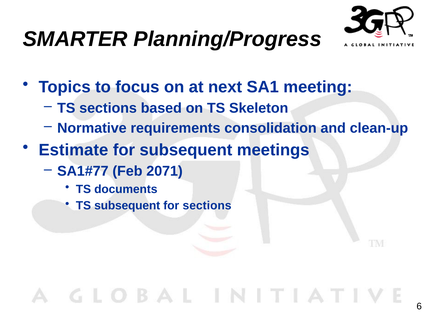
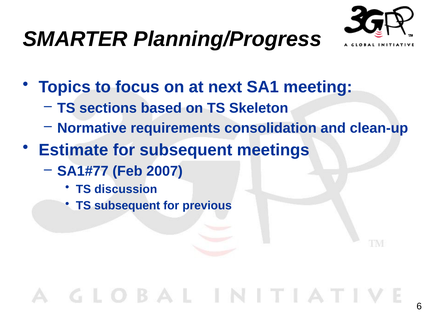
2071: 2071 -> 2007
documents: documents -> discussion
for sections: sections -> previous
